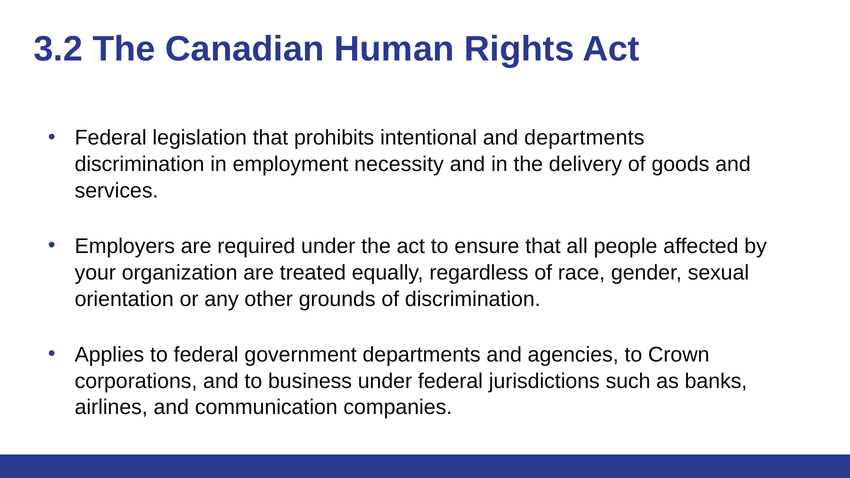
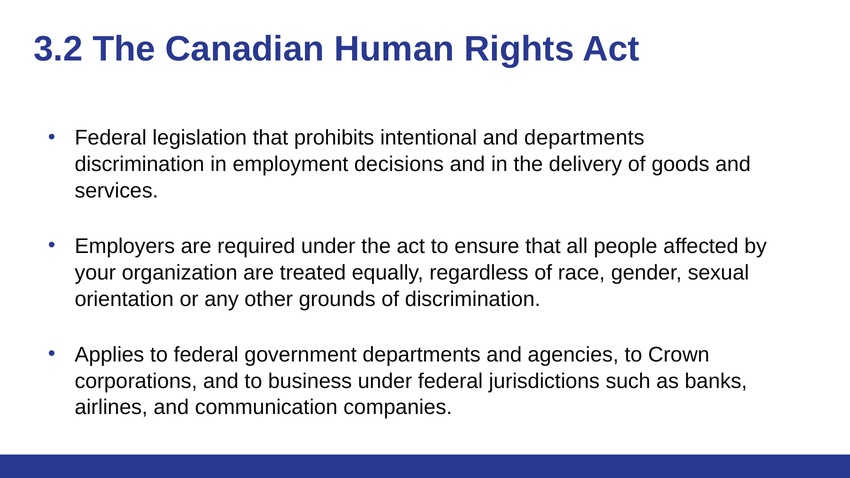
necessity: necessity -> decisions
